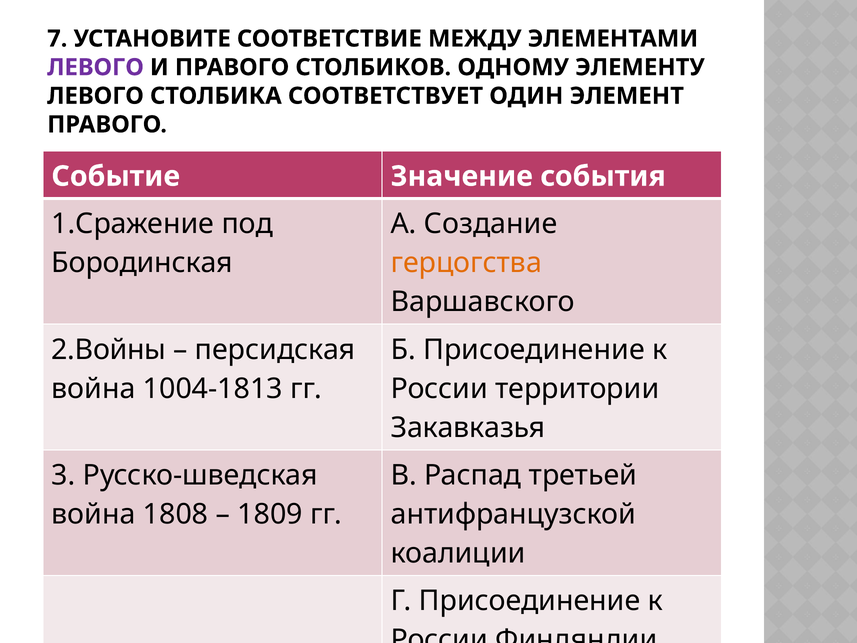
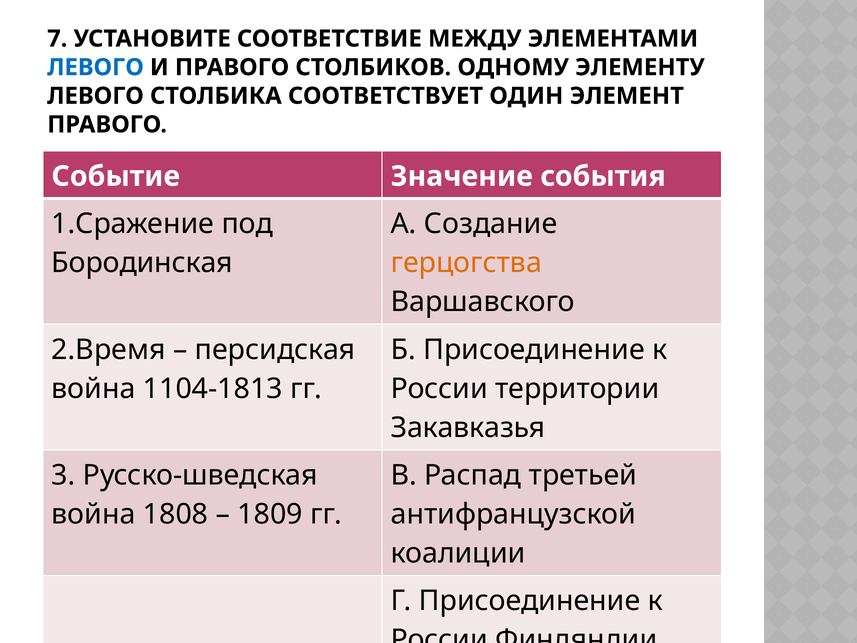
ЛЕВОГО at (95, 67) colour: purple -> blue
2.Войны: 2.Войны -> 2.Время
1004-1813: 1004-1813 -> 1104-1813
